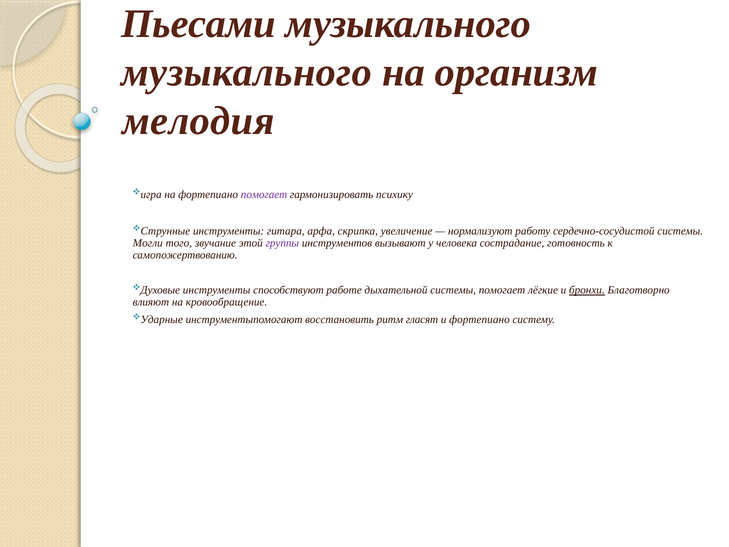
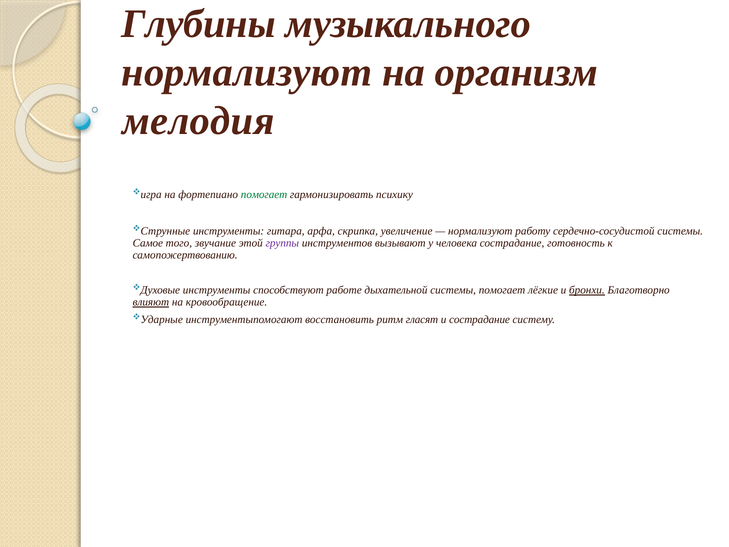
Пьесами: Пьесами -> Глубины
музыкального at (247, 72): музыкального -> нормализуют
помогает at (264, 195) colour: purple -> green
Могли: Могли -> Самое
влияют underline: none -> present
и фортепиано: фортепиано -> сострадание
